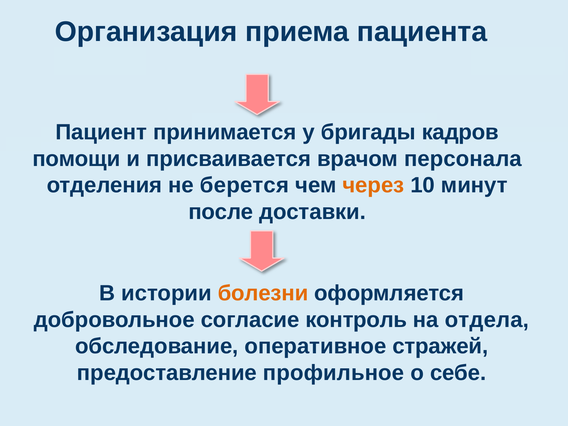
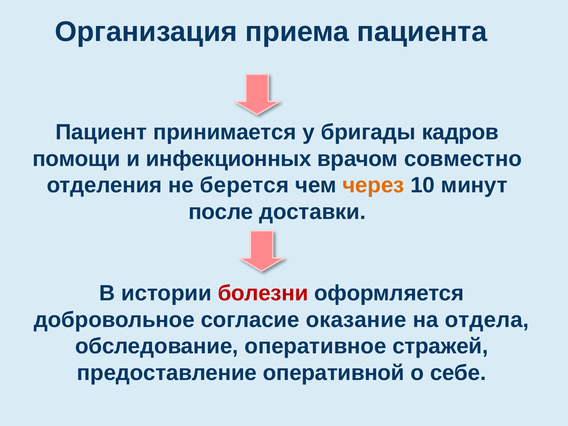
присваивается: присваивается -> инфекционных
персонала: персонала -> совместно
болезни colour: orange -> red
контроль: контроль -> оказание
профильное: профильное -> оперативной
